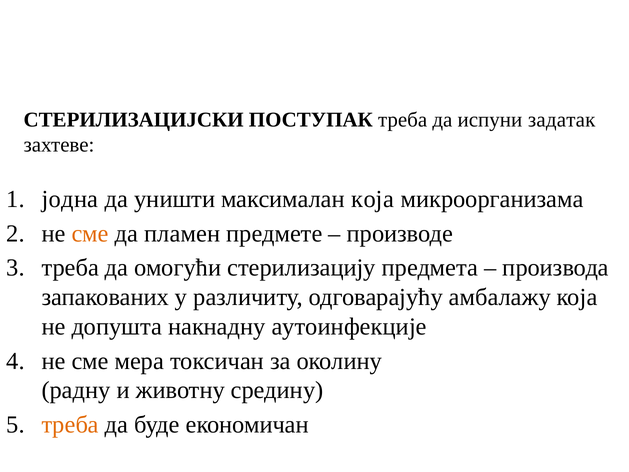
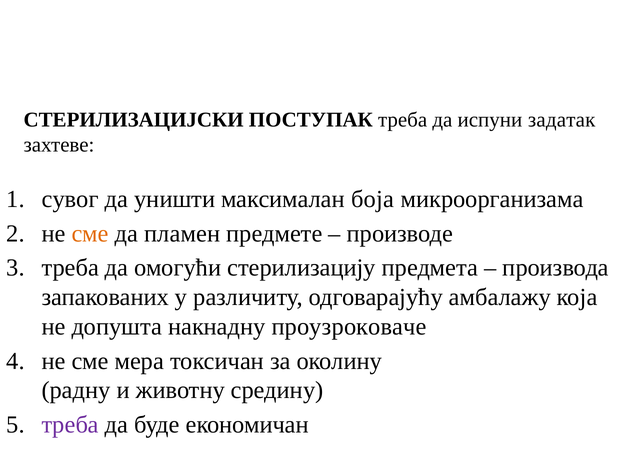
јодна: јодна -> сувог
максималан која: која -> боја
аутоинфекције: аутоинфекције -> проузроковаче
треба at (70, 424) colour: orange -> purple
